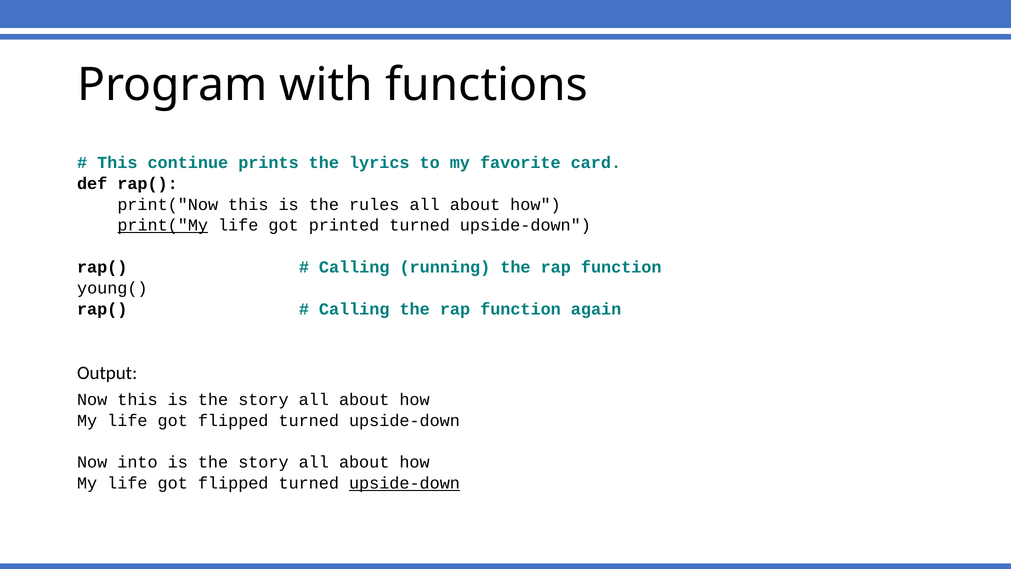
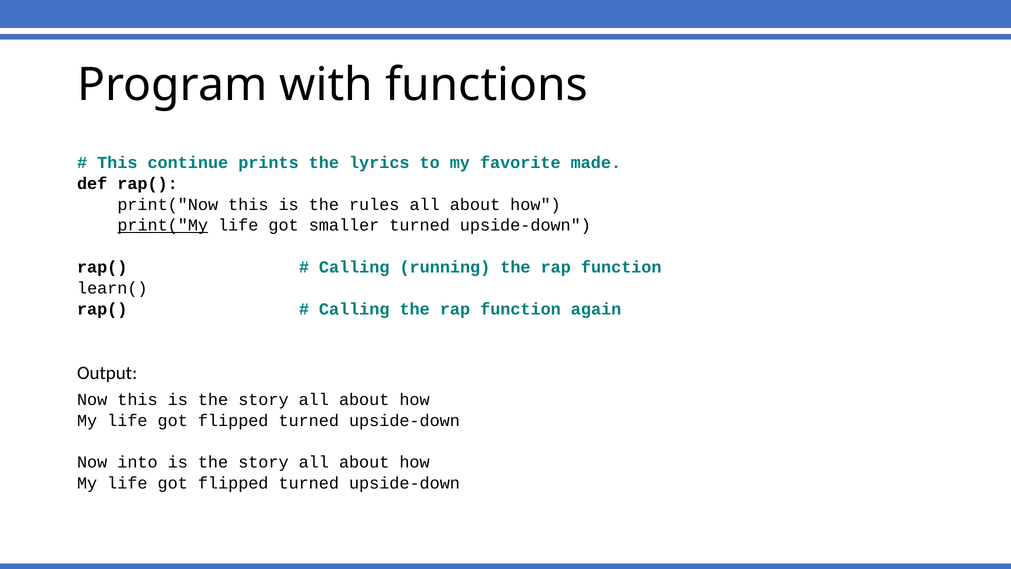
card: card -> made
printed: printed -> smaller
young(: young( -> learn(
upside-down at (404, 483) underline: present -> none
